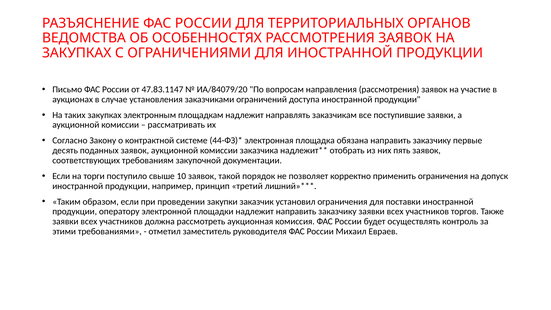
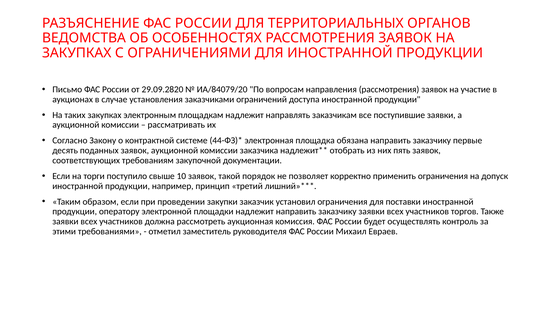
47.83.1147: 47.83.1147 -> 29.09.2820
